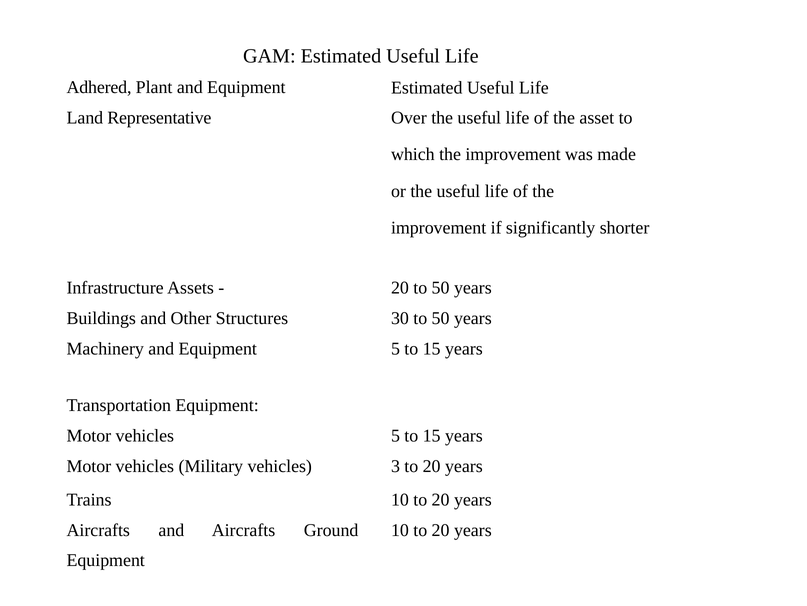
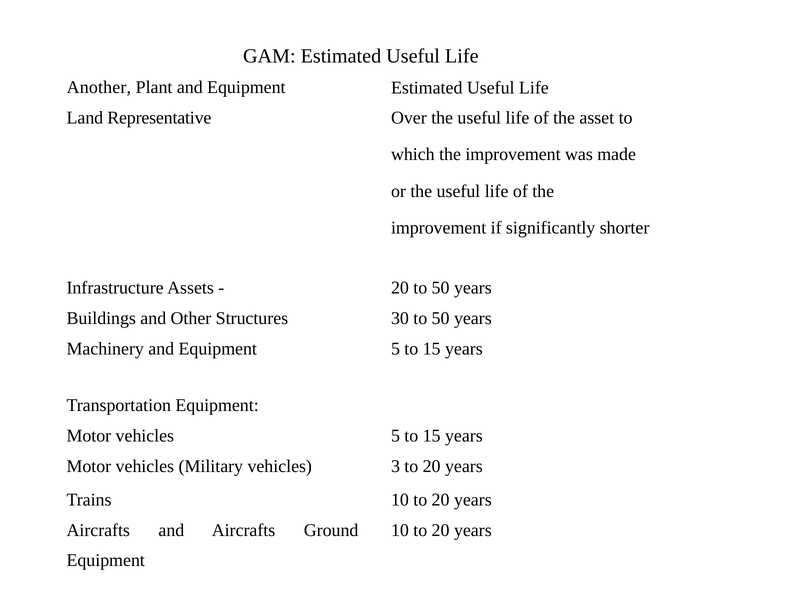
Adhered: Adhered -> Another
